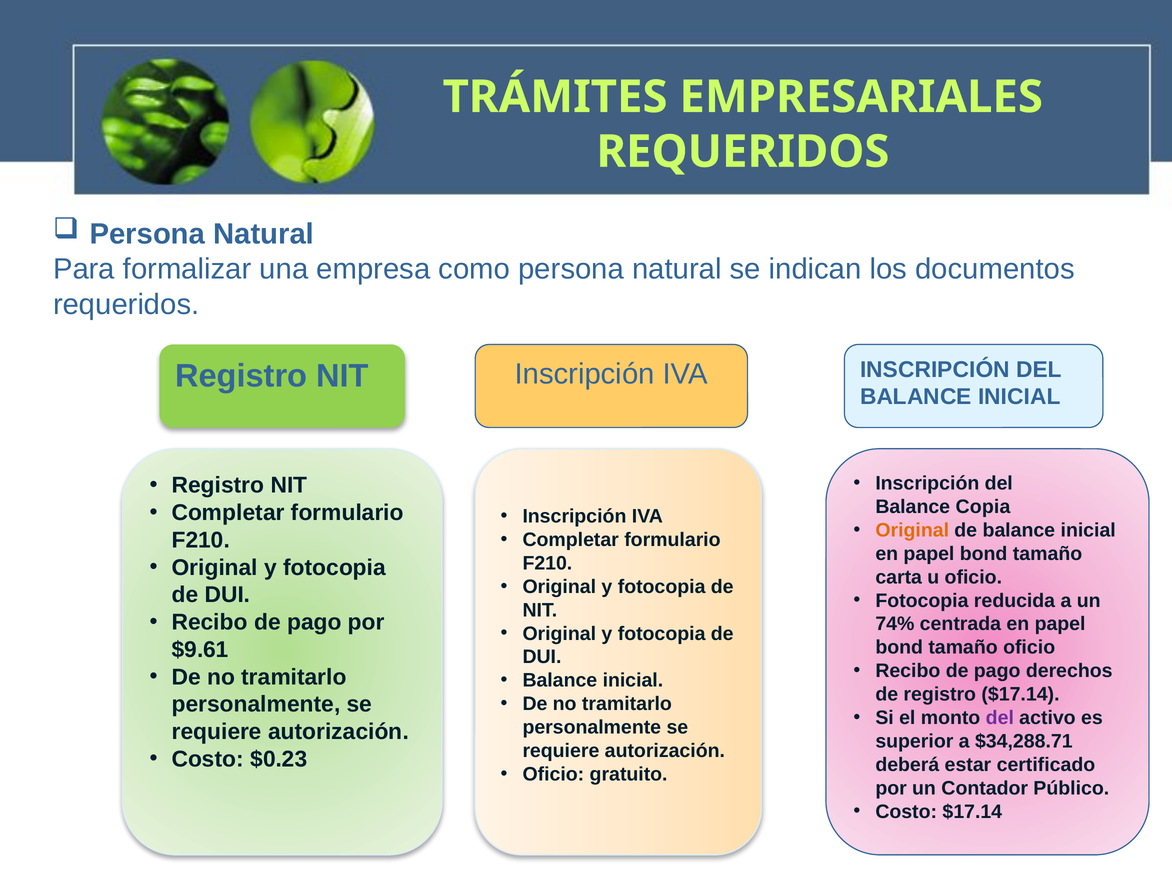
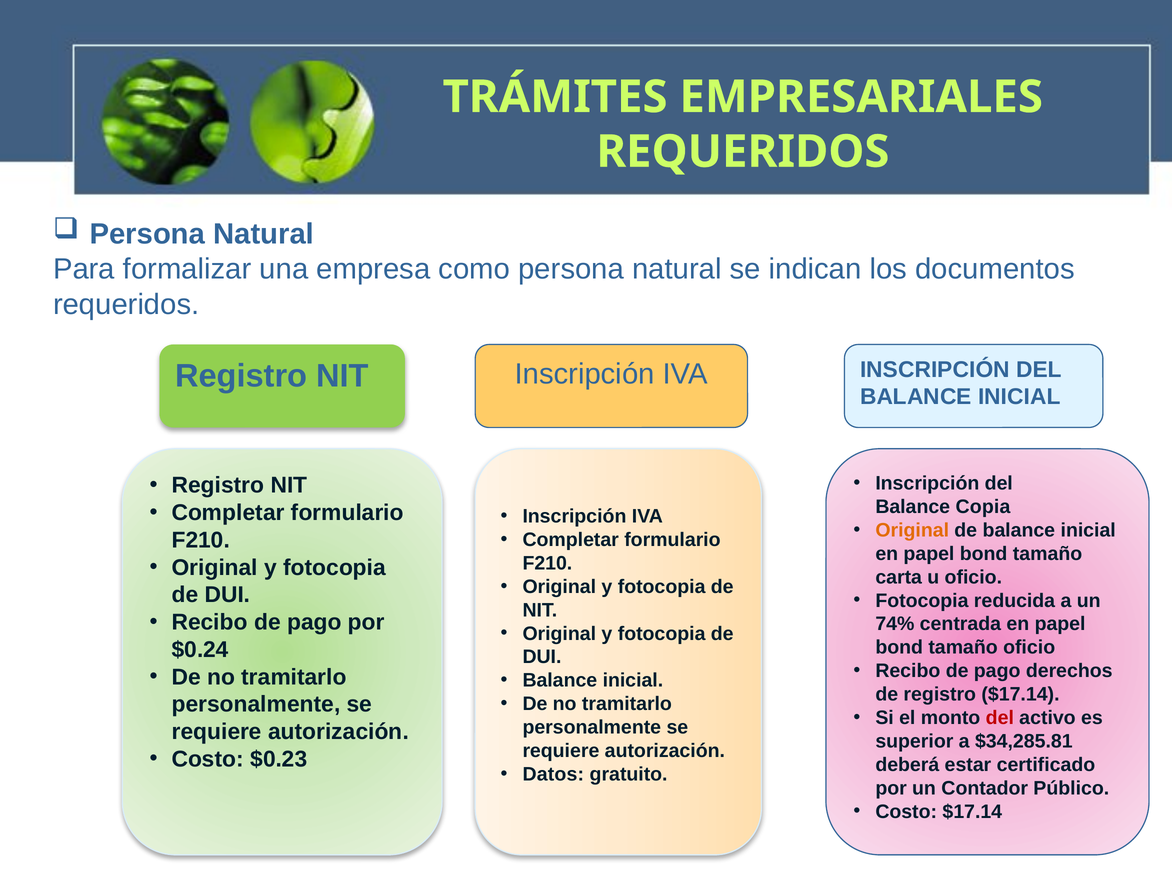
$9.61: $9.61 -> $0.24
del at (1000, 718) colour: purple -> red
$34,288.71: $34,288.71 -> $34,285.81
Oficio at (553, 774): Oficio -> Datos
